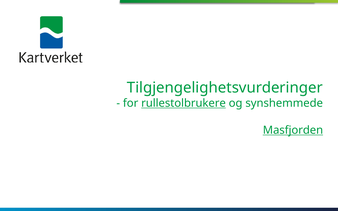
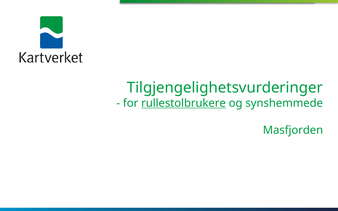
Masfjorden underline: present -> none
